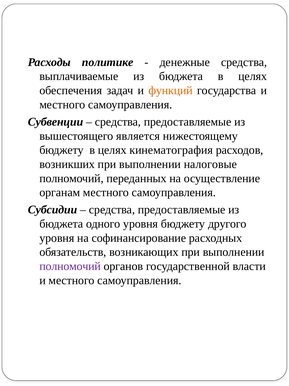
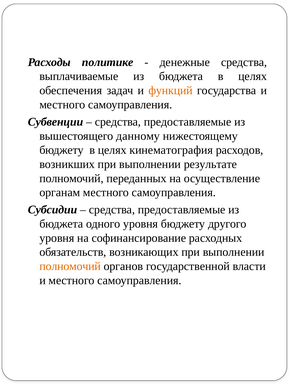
является: является -> данному
налоговые: налоговые -> результате
полномочий at (70, 266) colour: purple -> orange
